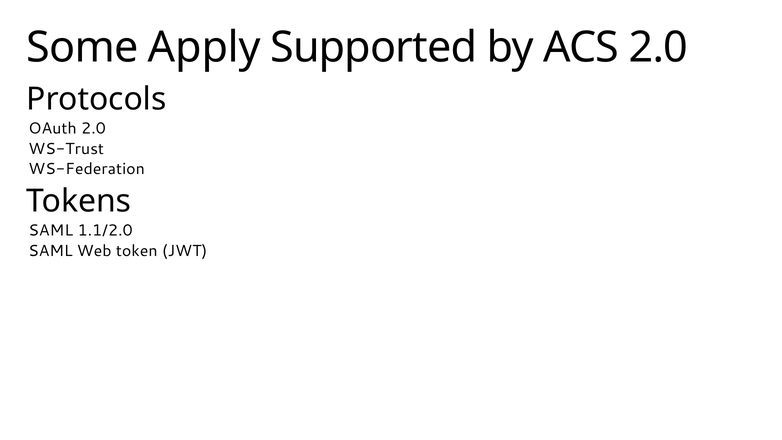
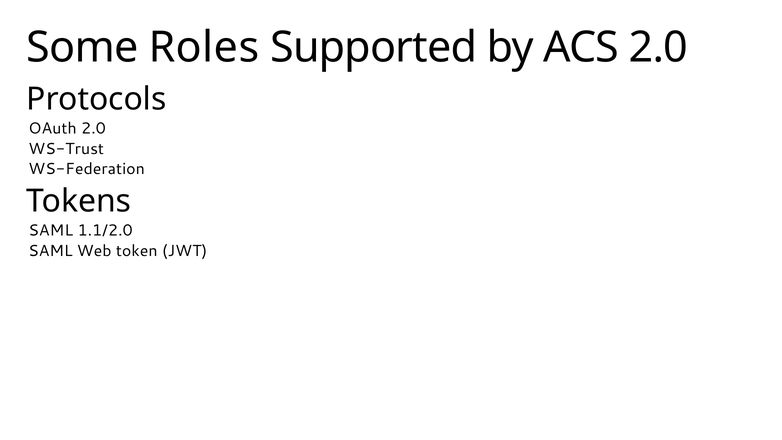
Apply: Apply -> Roles
